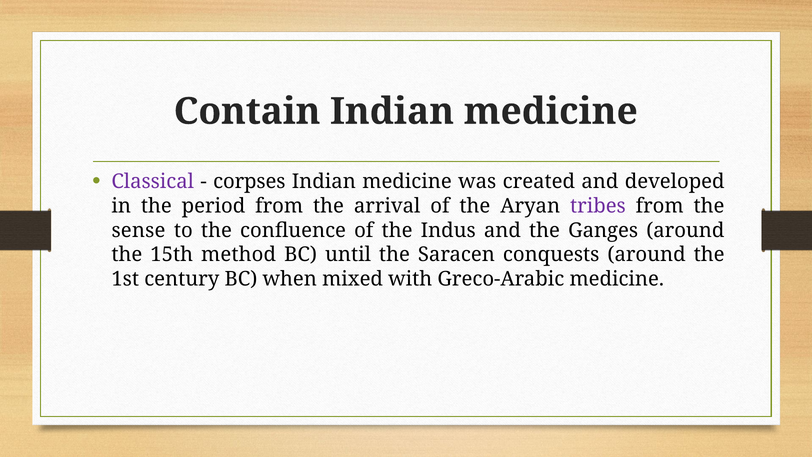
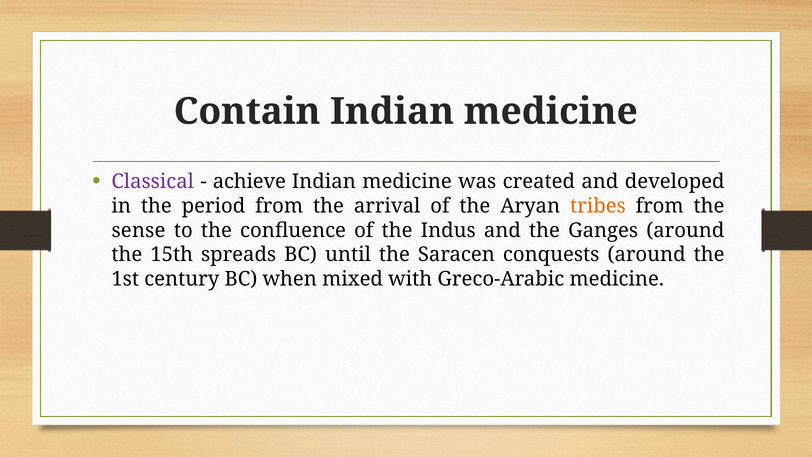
corpses: corpses -> achieve
tribes colour: purple -> orange
method: method -> spreads
